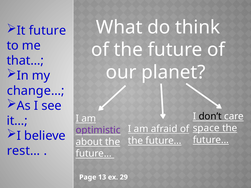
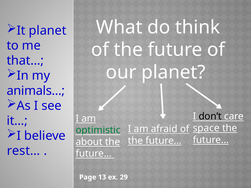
It future: future -> planet
change…: change… -> animals…
optimistic colour: purple -> green
